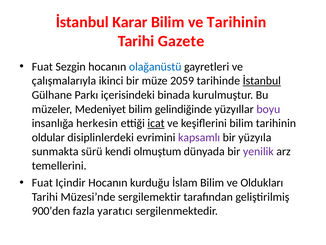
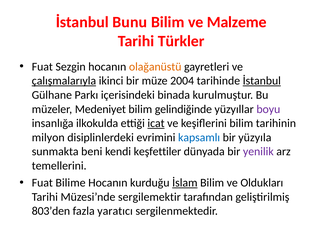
Karar: Karar -> Bunu
ve Tarihinin: Tarihinin -> Malzeme
Gazete: Gazete -> Türkler
olağanüstü colour: blue -> orange
çalışmalarıyla underline: none -> present
2059: 2059 -> 2004
herkesin: herkesin -> ilkokulda
oldular: oldular -> milyon
kapsamlı colour: purple -> blue
sürü: sürü -> beni
olmuştum: olmuştum -> keşfettiler
Içindir: Içindir -> Bilime
İslam underline: none -> present
900’den: 900’den -> 803’den
